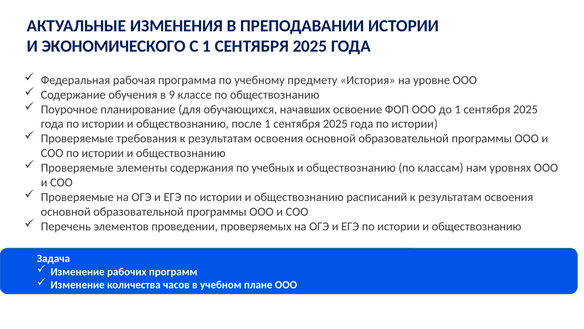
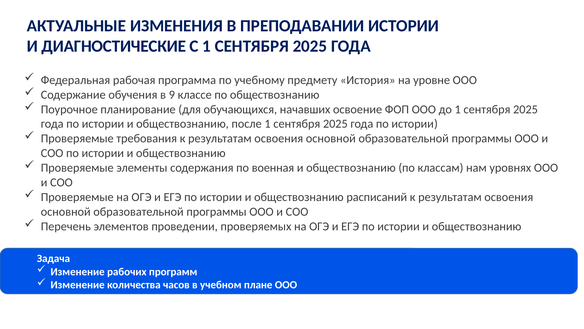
ЭКОНОМИЧЕСКОГО: ЭКОНОМИЧЕСКОГО -> ДИАГНОСТИЧЕСКИЕ
учебных: учебных -> военная
